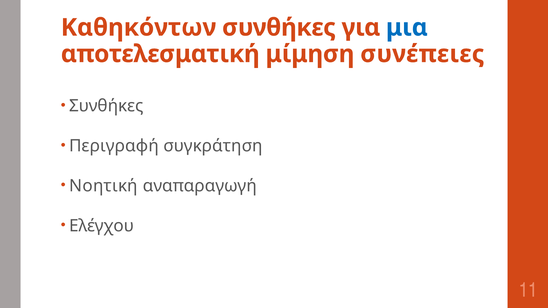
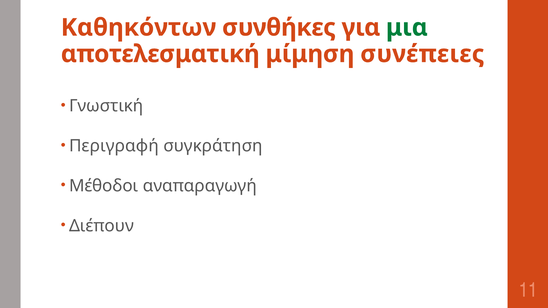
μια colour: blue -> green
Συνθήκες at (106, 106): Συνθήκες -> Γνωστική
Νοητική: Νοητική -> Μέθοδοι
Ελέγχου: Ελέγχου -> Διέπουν
